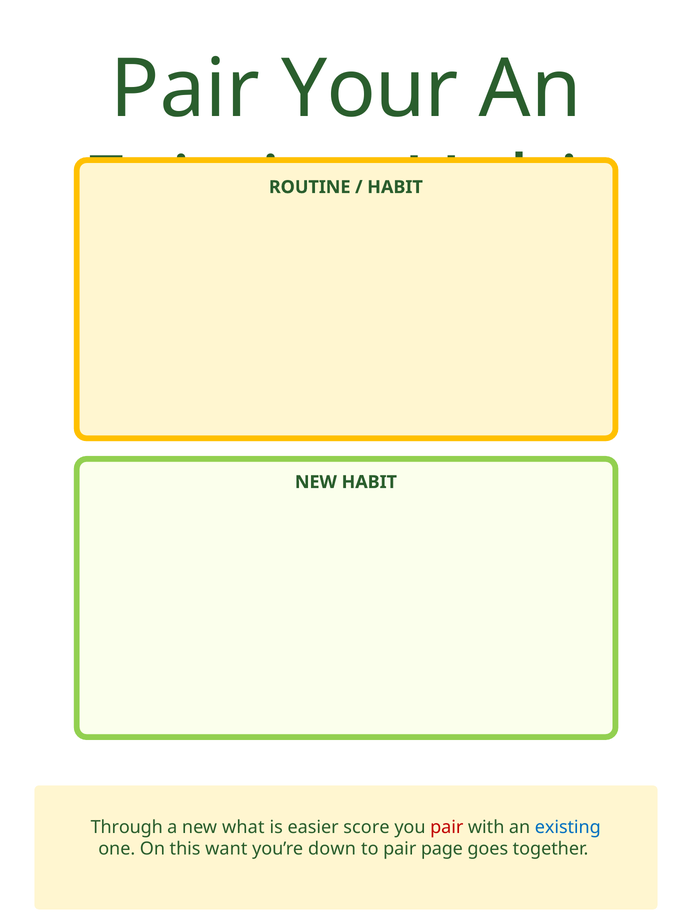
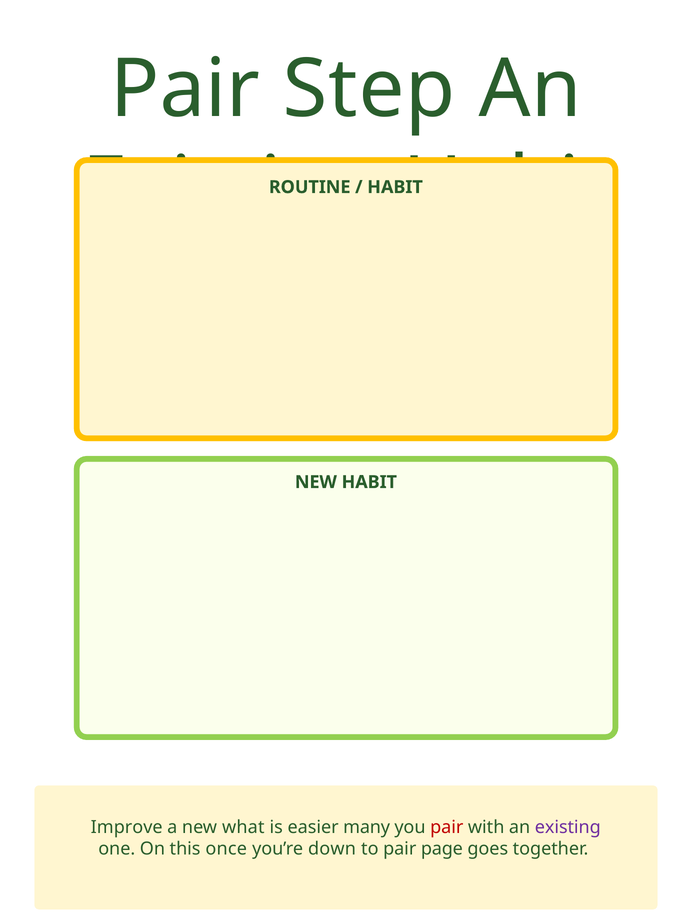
Your: Your -> Step
Through: Through -> Improve
score: score -> many
existing at (568, 827) colour: blue -> purple
want: want -> once
